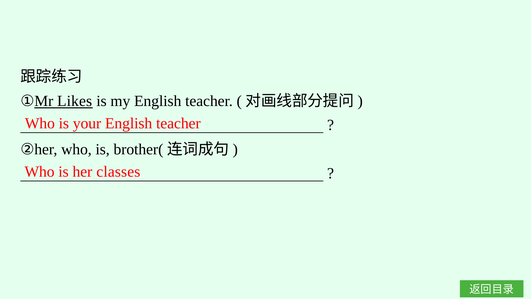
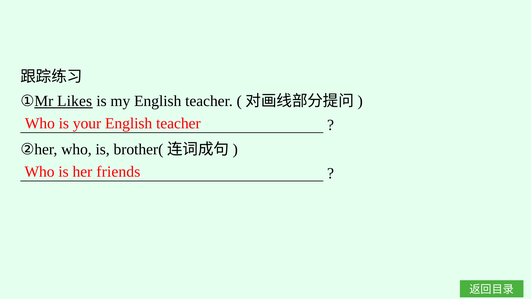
classes: classes -> friends
